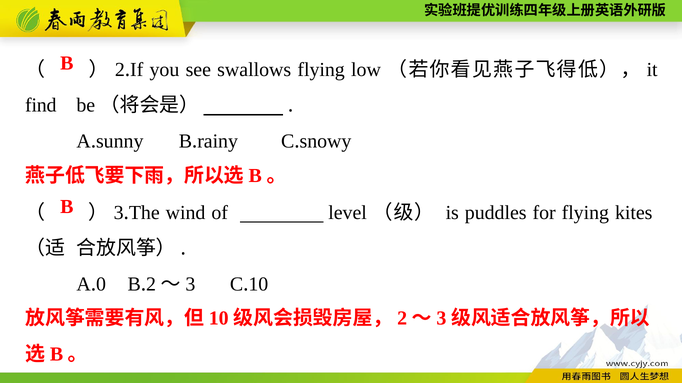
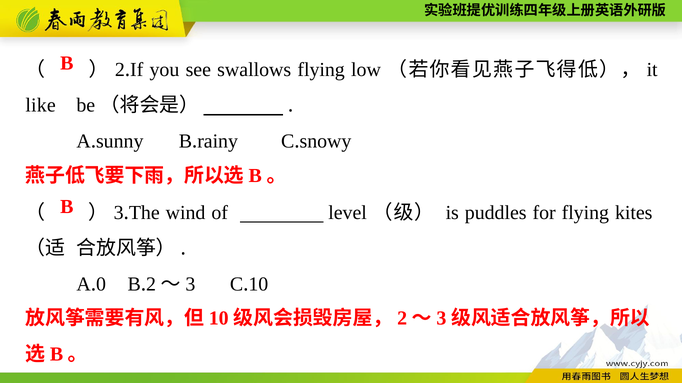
find: find -> like
